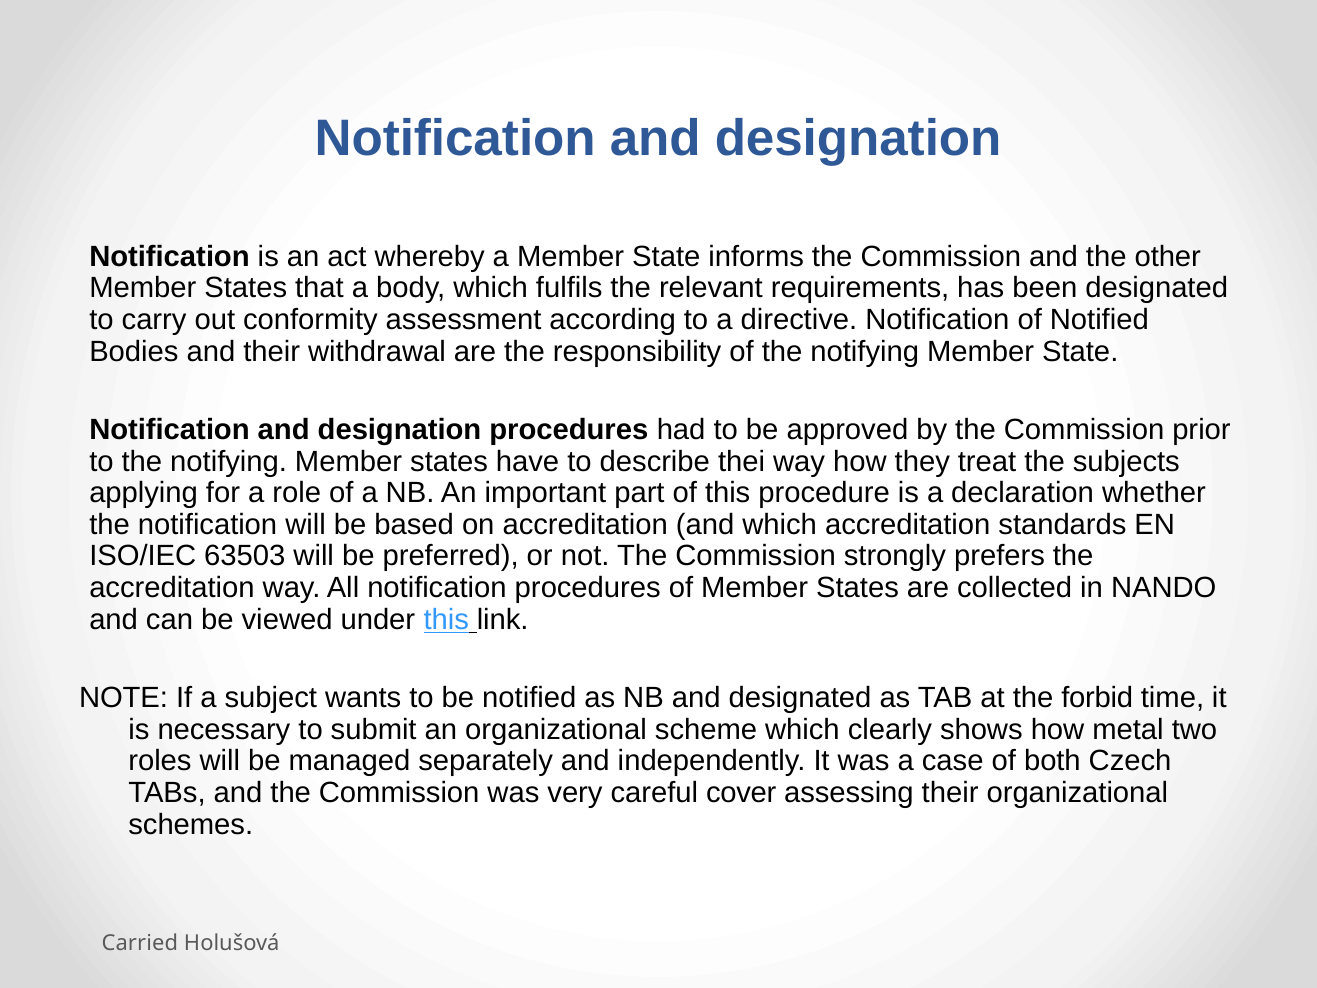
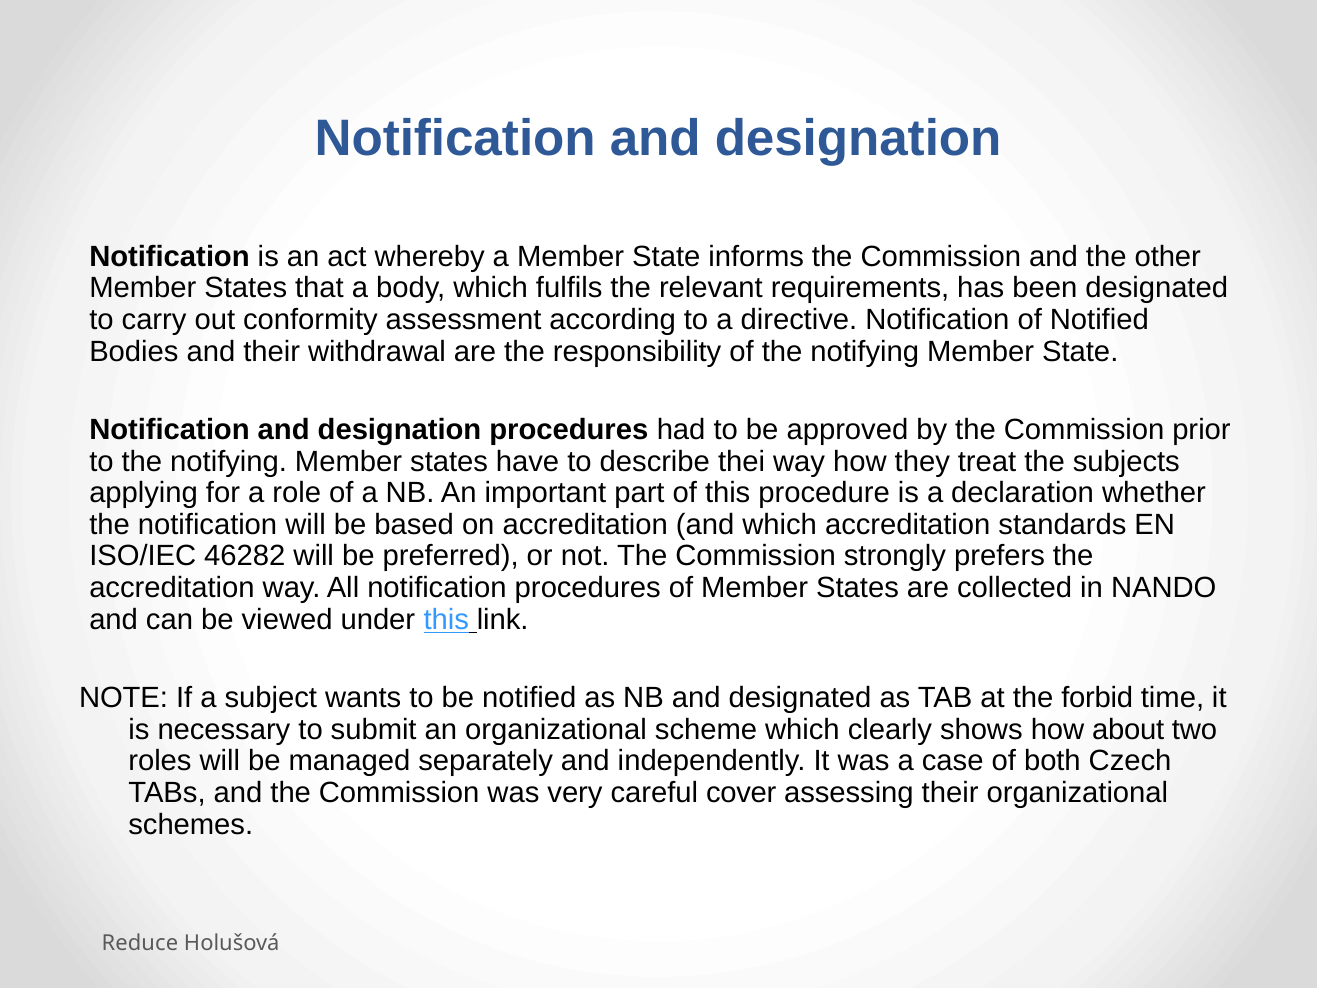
63503: 63503 -> 46282
metal: metal -> about
Carried: Carried -> Reduce
